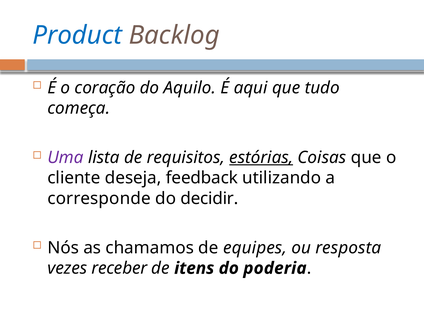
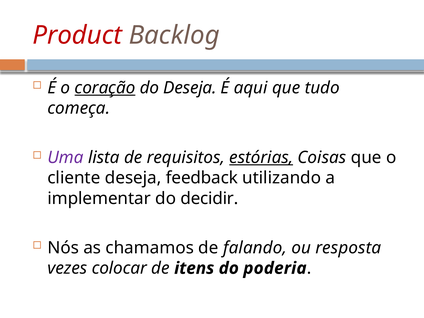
Product colour: blue -> red
coração underline: none -> present
do Aquilo: Aquilo -> Deseja
corresponde: corresponde -> implementar
equipes: equipes -> falando
receber: receber -> colocar
